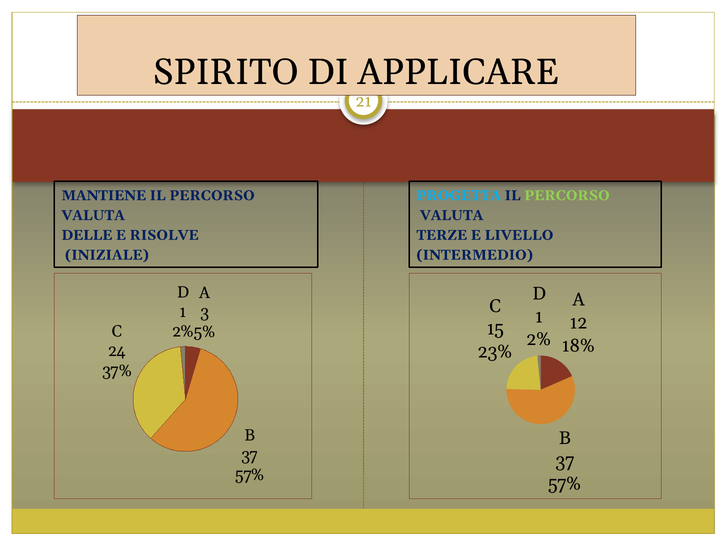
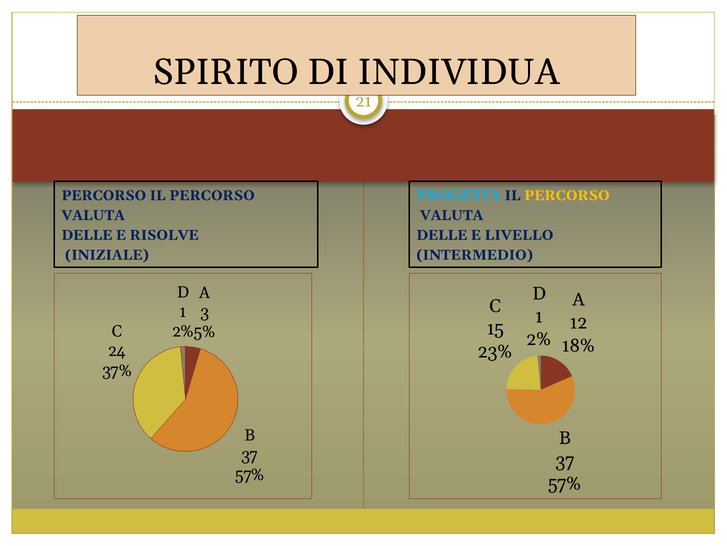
APPLICARE: APPLICARE -> INDIVIDUA
MANTIENE at (104, 195): MANTIENE -> PERCORSO
PERCORSO at (567, 195) colour: light green -> yellow
TERZE at (442, 235): TERZE -> DELLE
